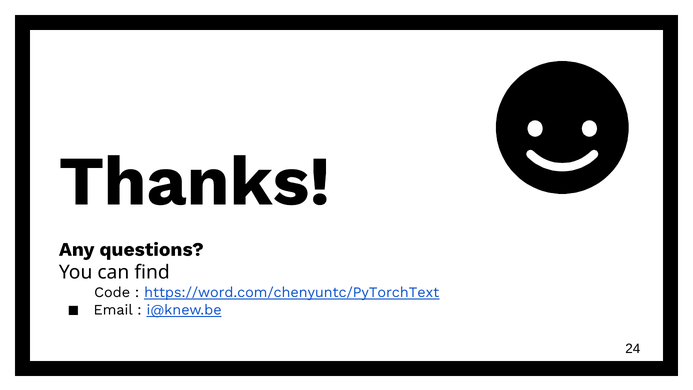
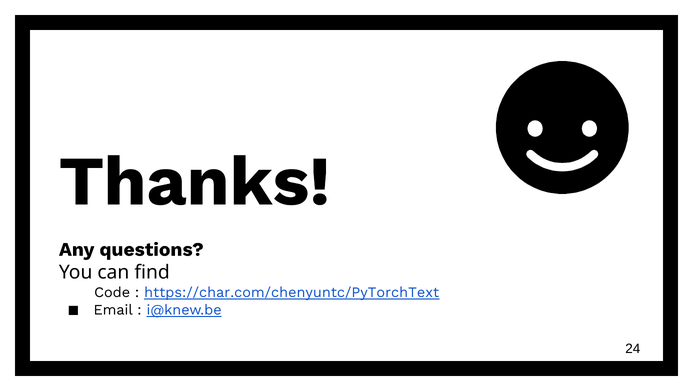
https://word.com/chenyuntc/PyTorchText: https://word.com/chenyuntc/PyTorchText -> https://char.com/chenyuntc/PyTorchText
